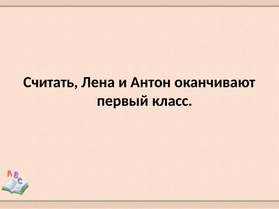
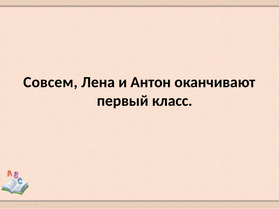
Считать: Считать -> Совсем
